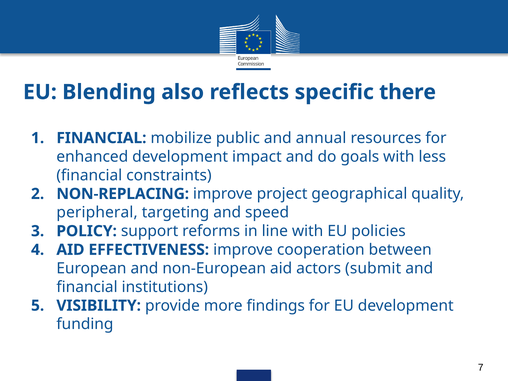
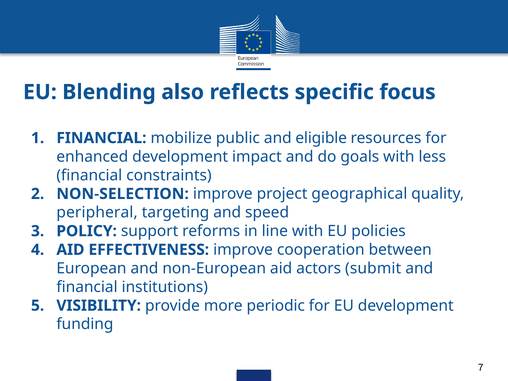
there: there -> focus
annual: annual -> eligible
NON-REPLACING: NON-REPLACING -> NON-SELECTION
findings: findings -> periodic
